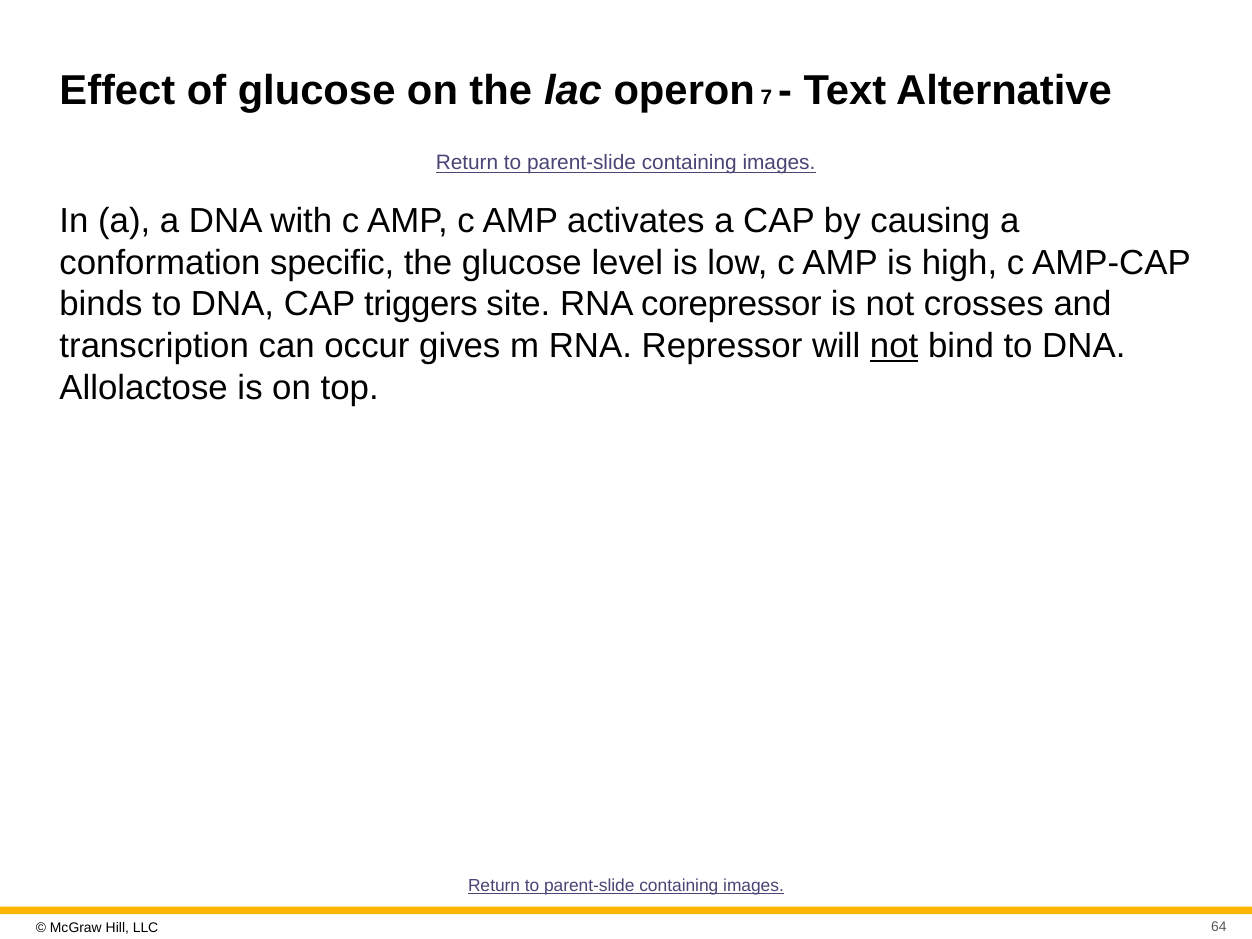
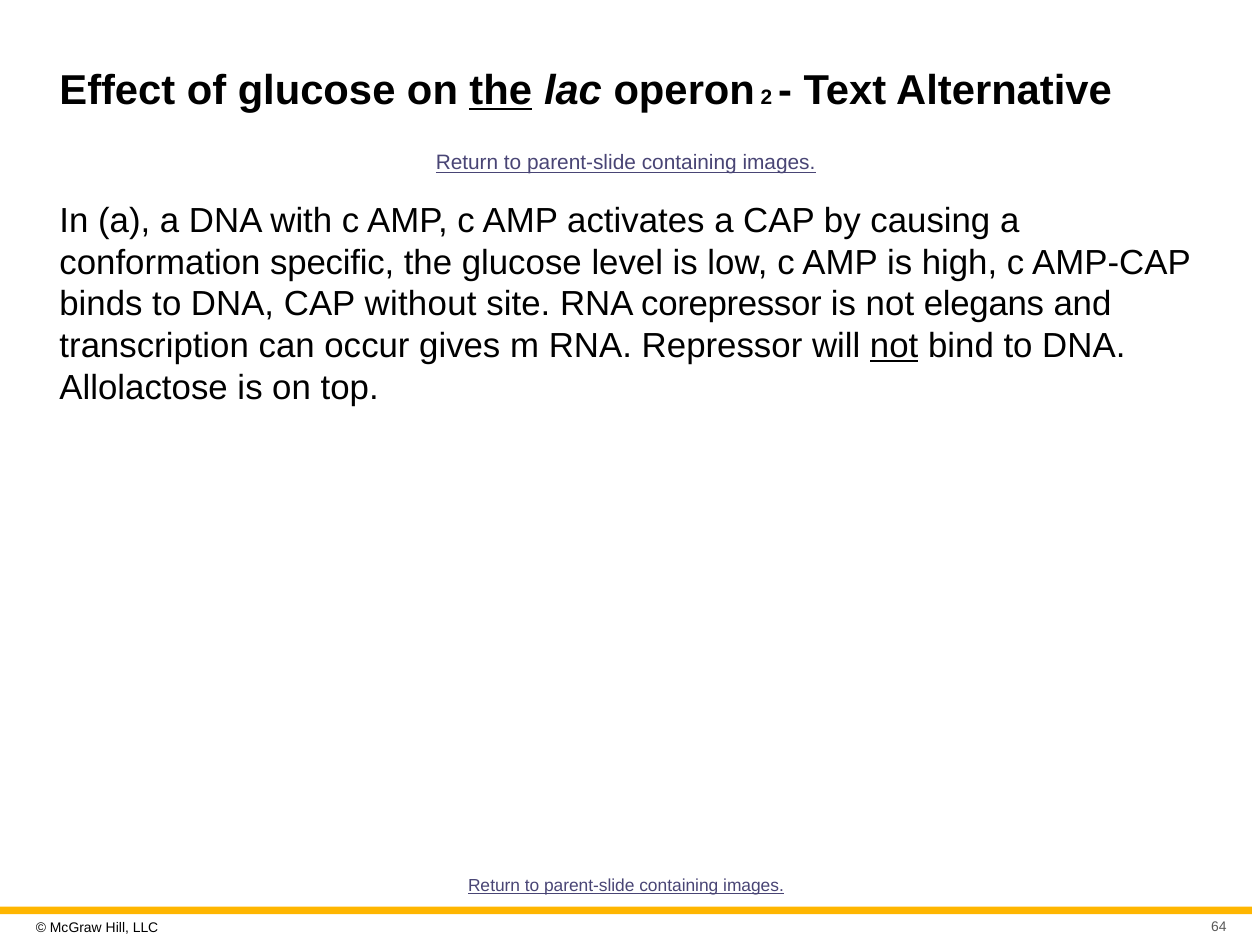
the at (501, 91) underline: none -> present
7: 7 -> 2
triggers: triggers -> without
crosses: crosses -> elegans
